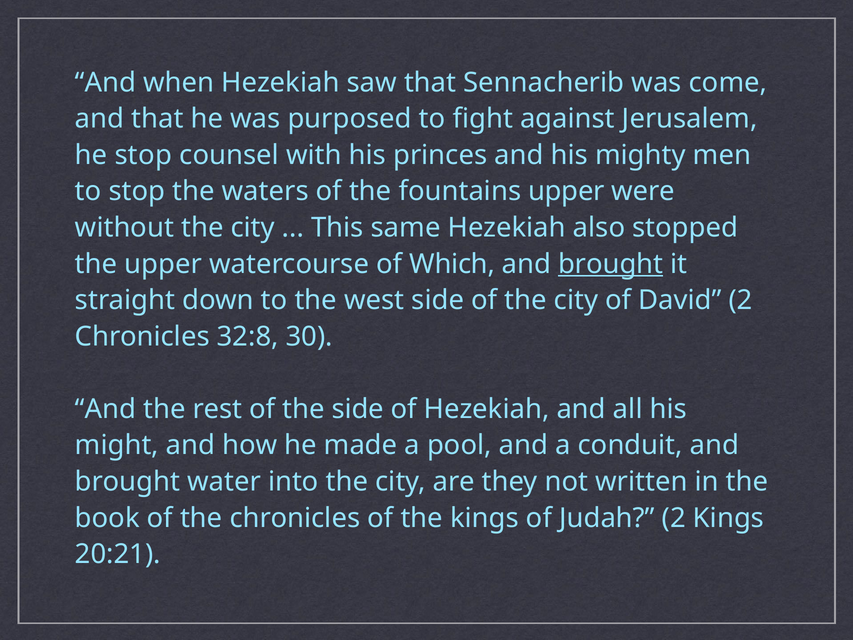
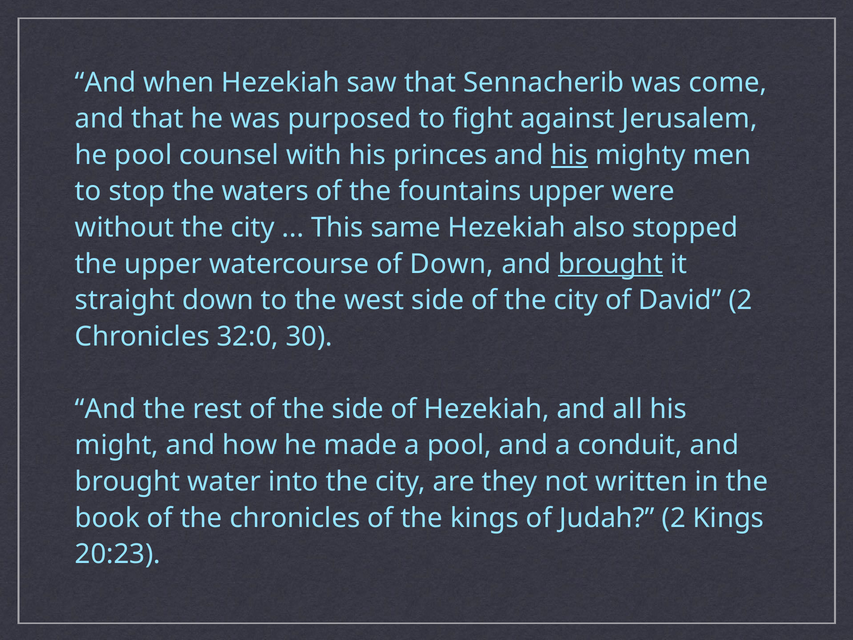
he stop: stop -> pool
his at (569, 155) underline: none -> present
of Which: Which -> Down
32:8: 32:8 -> 32:0
20:21: 20:21 -> 20:23
